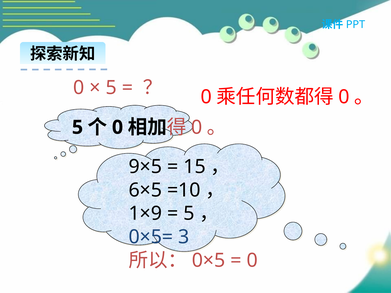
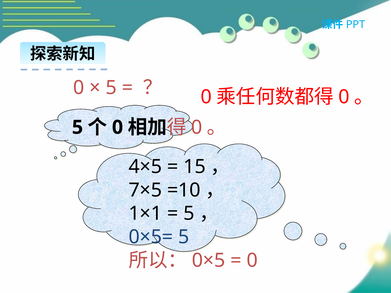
9×5: 9×5 -> 4×5
6×5: 6×5 -> 7×5
1×9: 1×9 -> 1×1
0×5= 3: 3 -> 5
